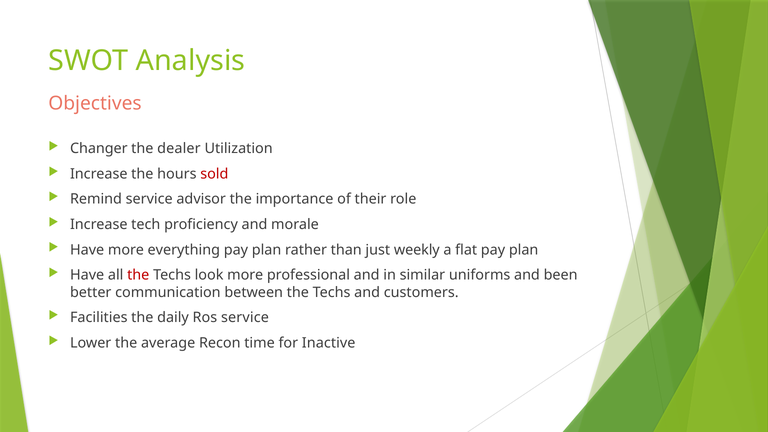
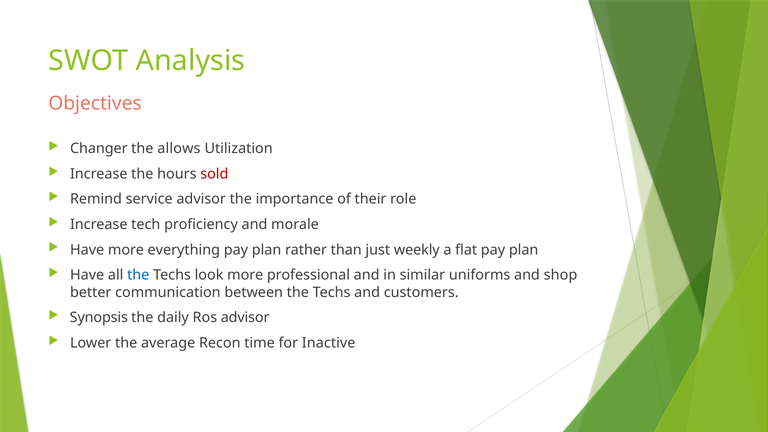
dealer: dealer -> allows
the at (138, 275) colour: red -> blue
been: been -> shop
Facilities: Facilities -> Synopsis
Ros service: service -> advisor
